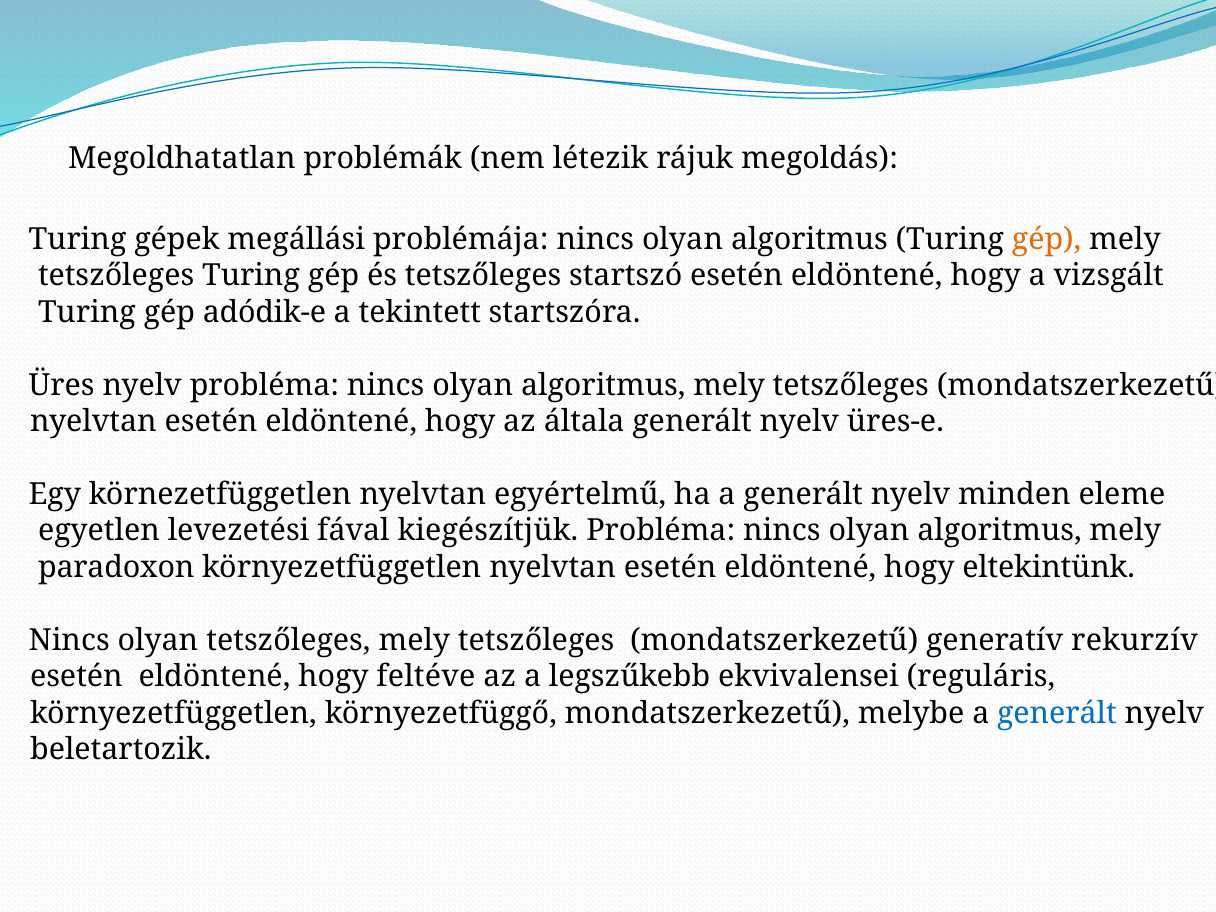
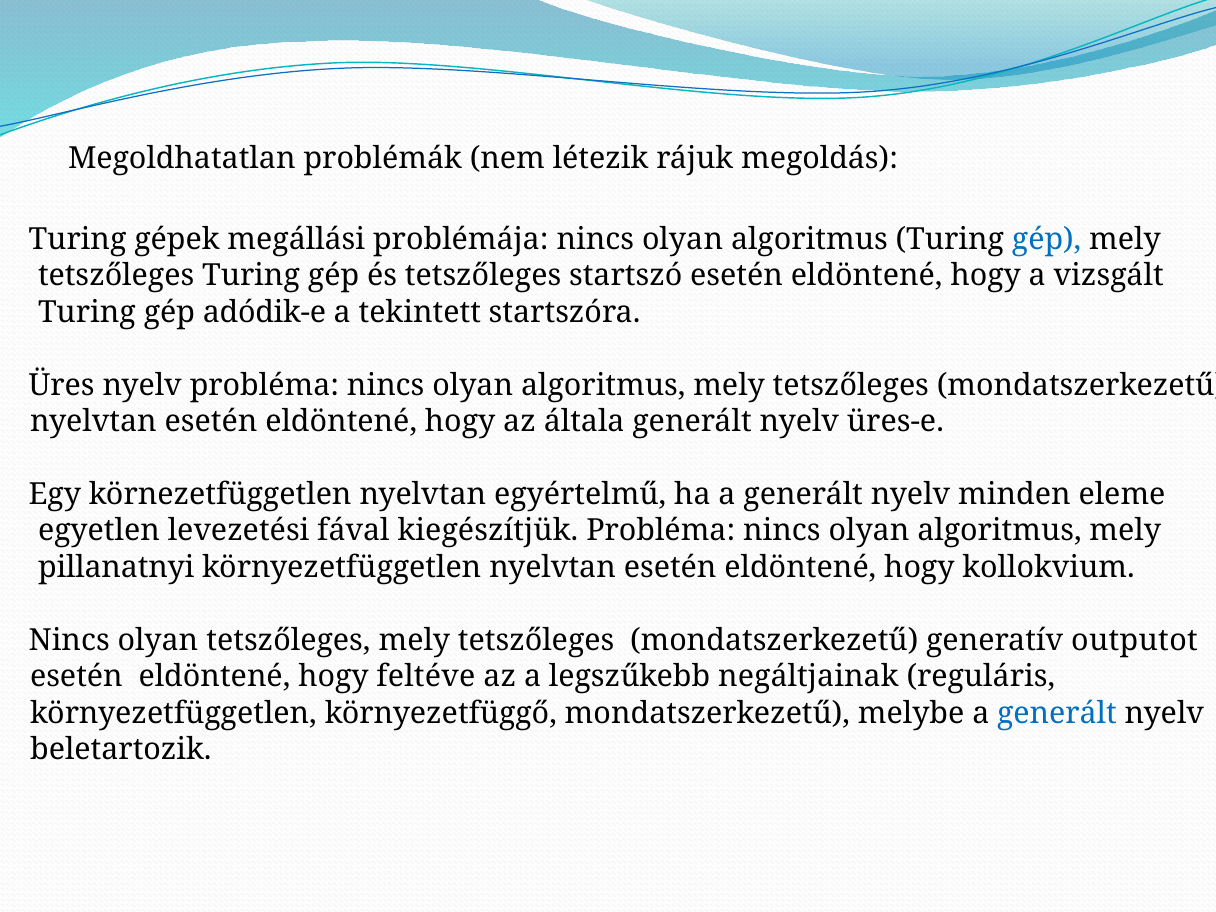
gép at (1047, 239) colour: orange -> blue
paradoxon: paradoxon -> pillanatnyi
eltekintünk: eltekintünk -> kollokvium
rekurzív: rekurzív -> outputot
ekvivalensei: ekvivalensei -> negáltjainak
